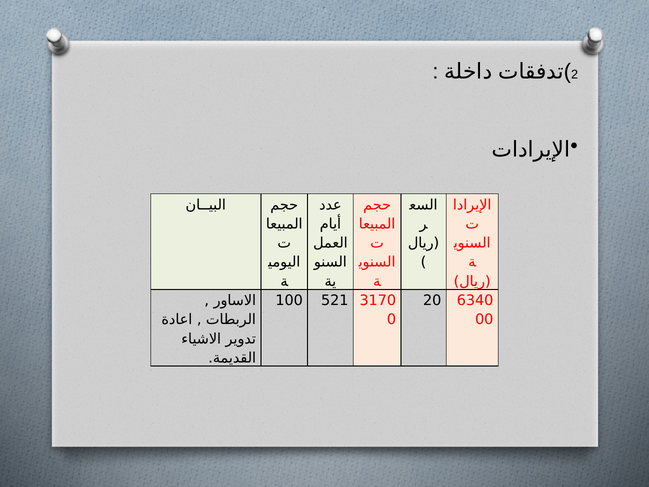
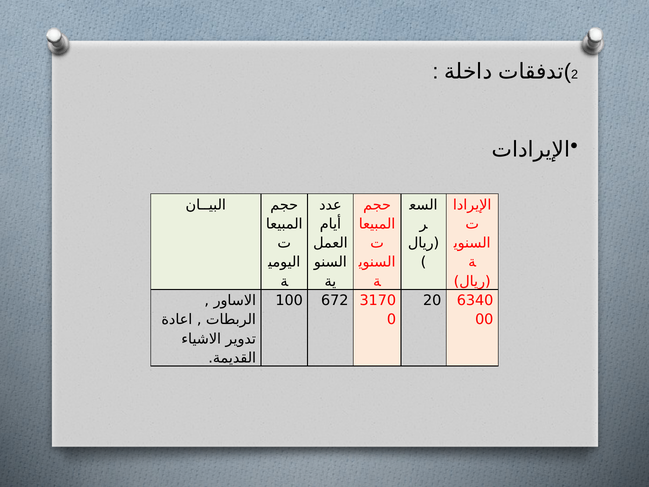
521: 521 -> 672
